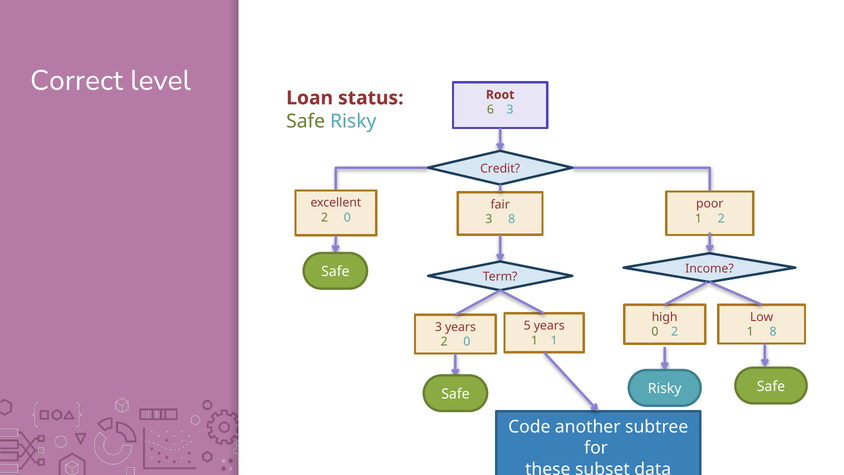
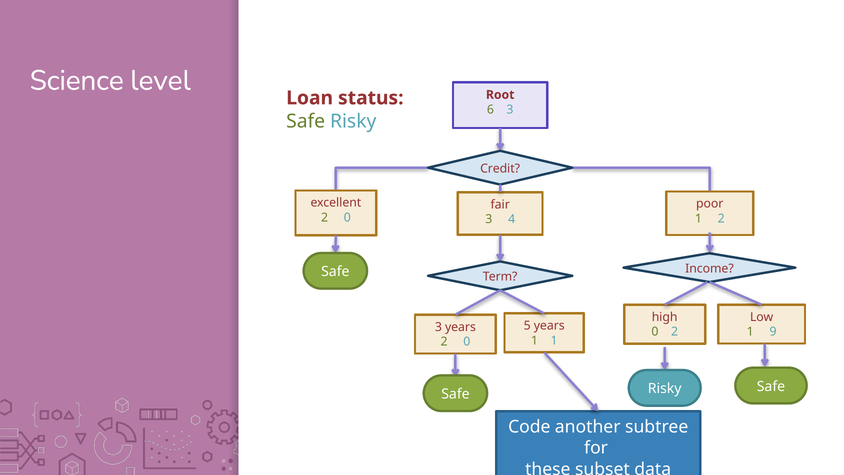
Correct: Correct -> Science
3 8: 8 -> 4
1 8: 8 -> 9
